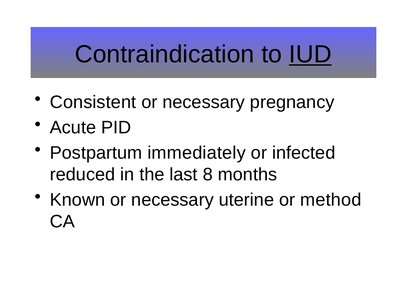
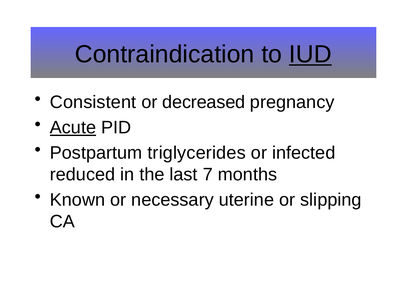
necessary at (204, 102): necessary -> decreased
Acute underline: none -> present
immediately: immediately -> triglycerides
8: 8 -> 7
method: method -> slipping
